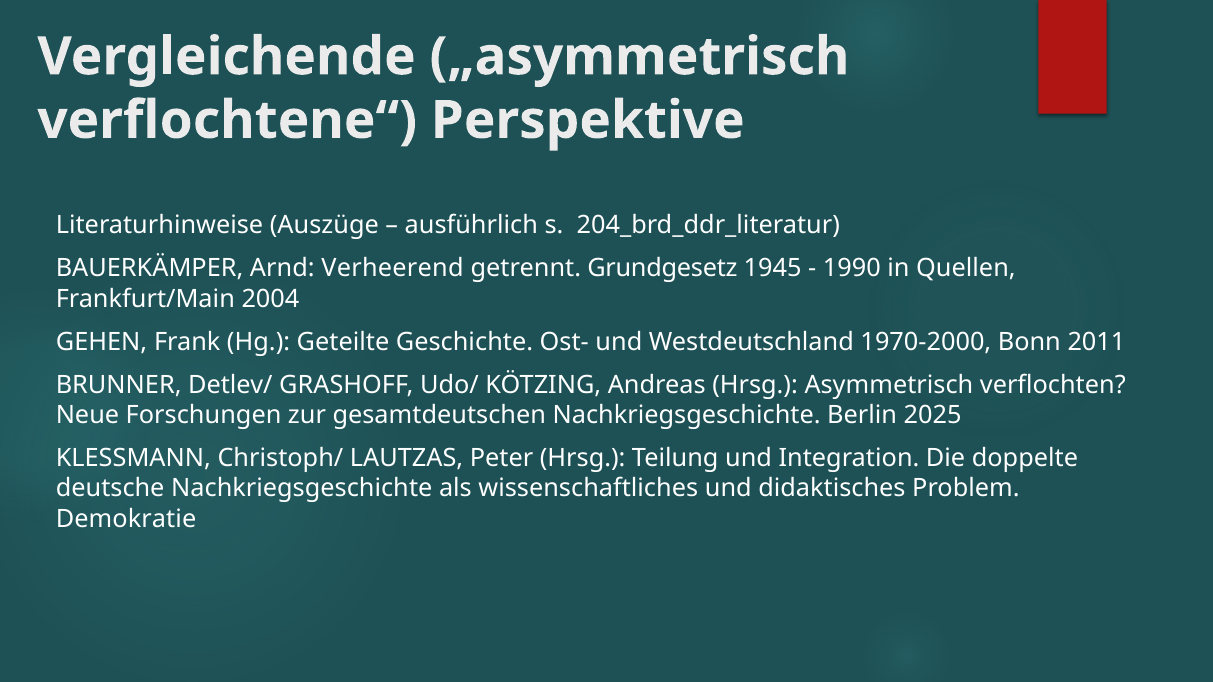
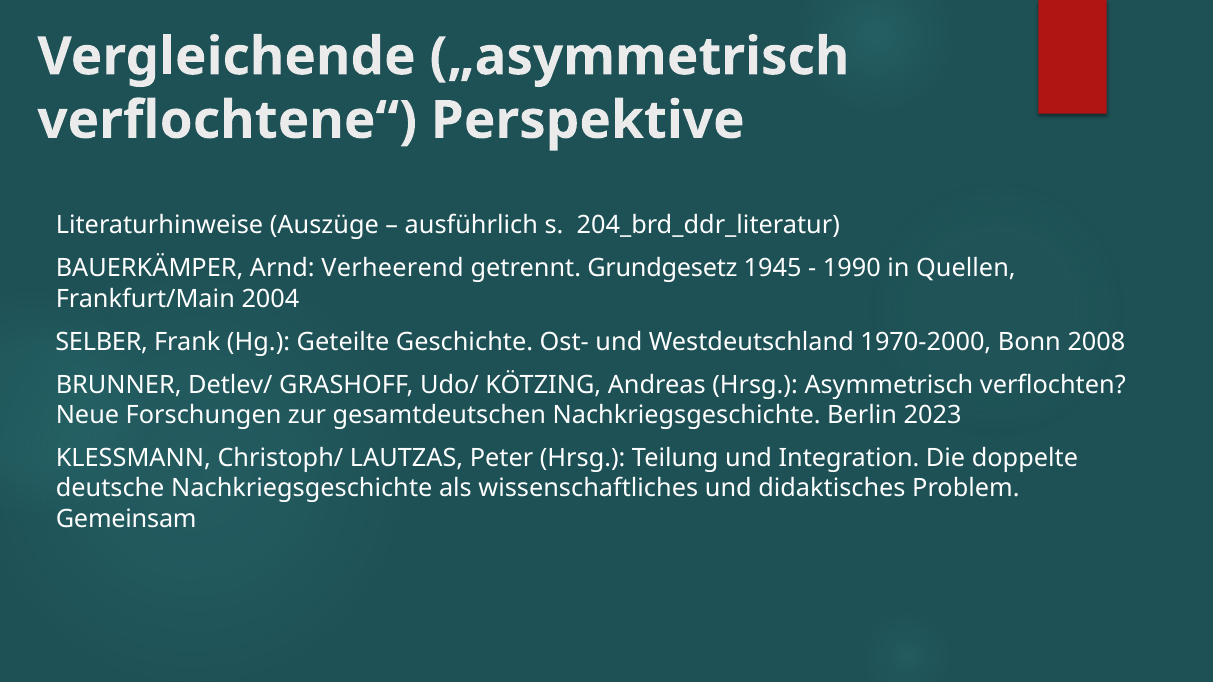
GEHEN: GEHEN -> SELBER
2011: 2011 -> 2008
2025: 2025 -> 2023
Demokratie: Demokratie -> Gemeinsam
